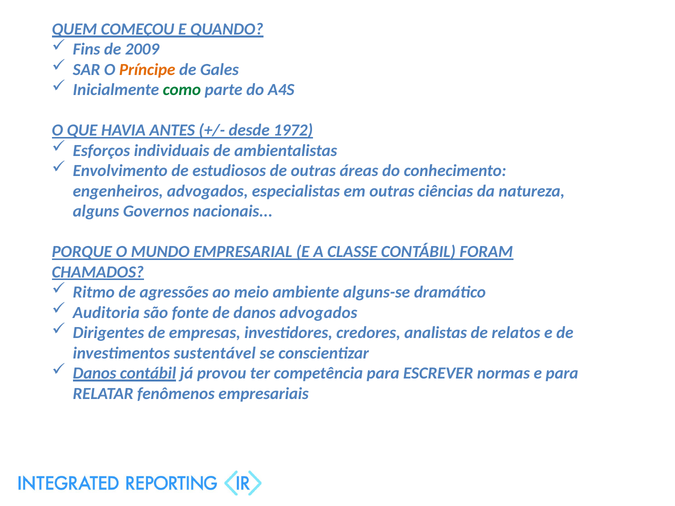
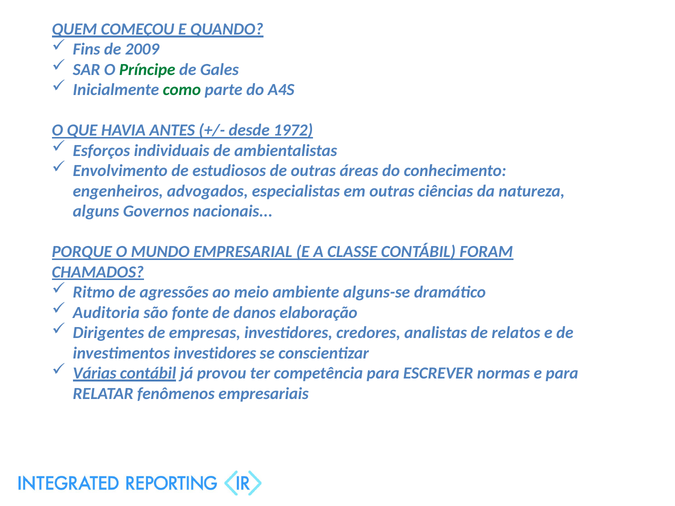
Príncipe colour: orange -> green
danos advogados: advogados -> elaboração
investimentos sustentável: sustentável -> investidores
Danos at (95, 373): Danos -> Várias
